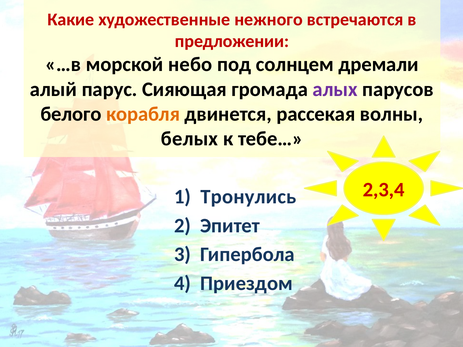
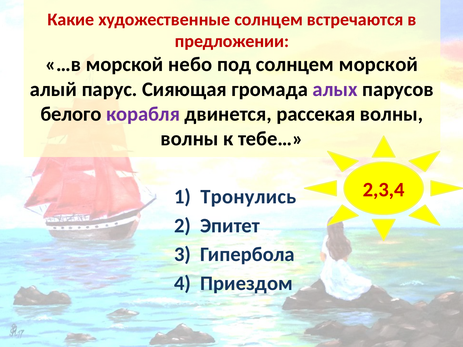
художественные нежного: нежного -> солнцем
солнцем дремали: дремали -> морской
корабля colour: orange -> purple
белых at (189, 139): белых -> волны
